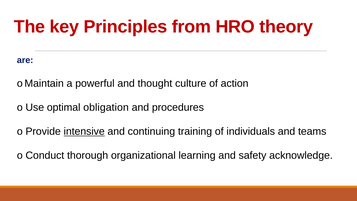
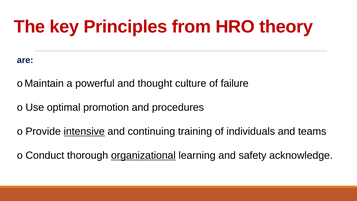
action: action -> failure
obligation: obligation -> promotion
organizational underline: none -> present
